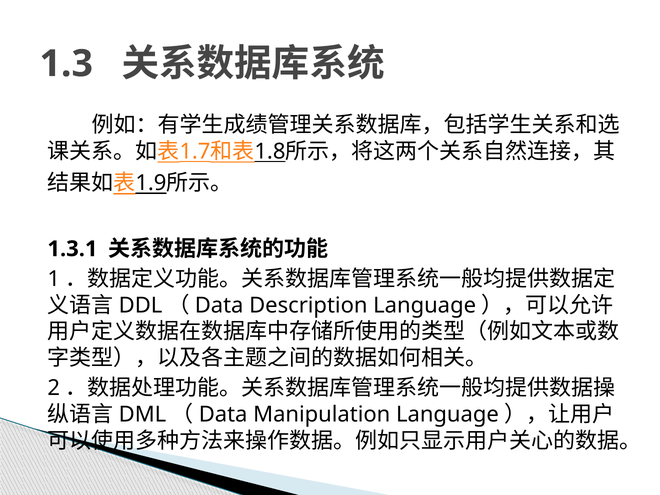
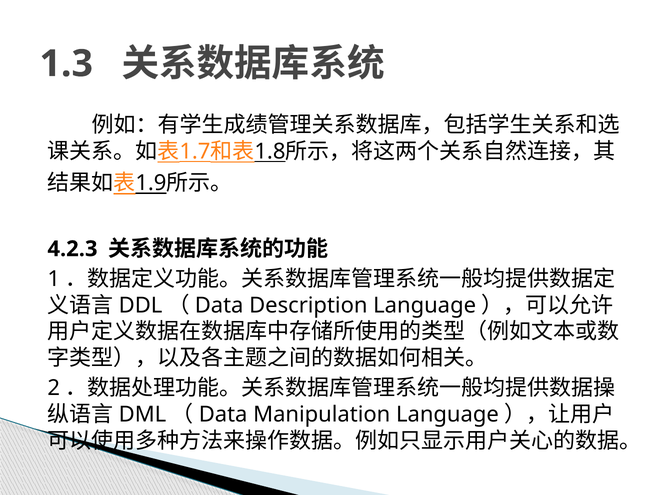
1.3.1: 1.3.1 -> 4.2.3
